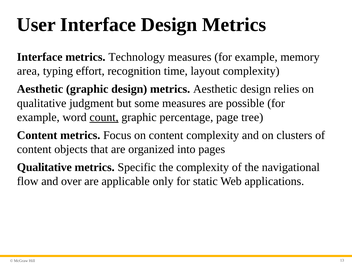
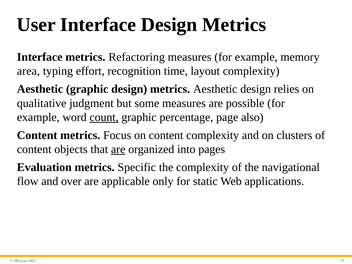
Technology: Technology -> Refactoring
tree: tree -> also
are at (118, 149) underline: none -> present
Qualitative at (44, 167): Qualitative -> Evaluation
